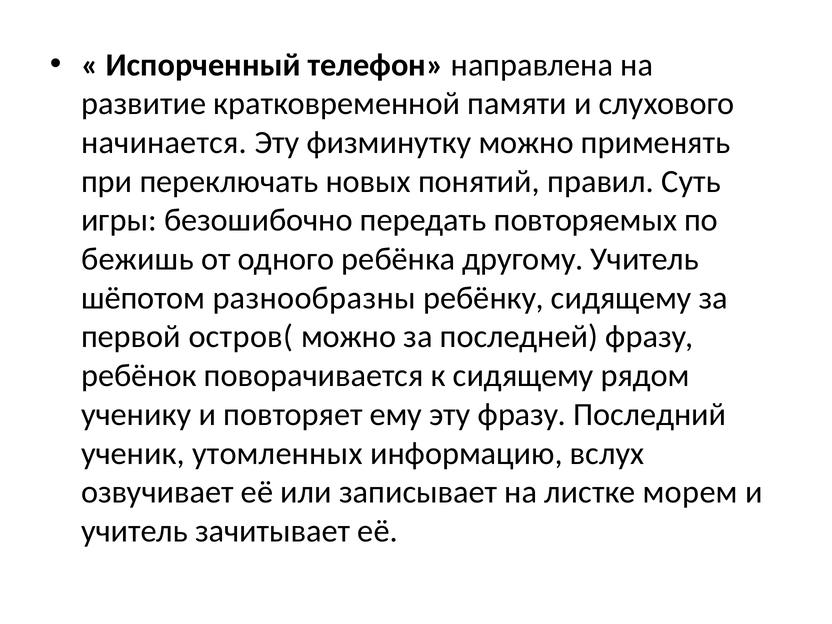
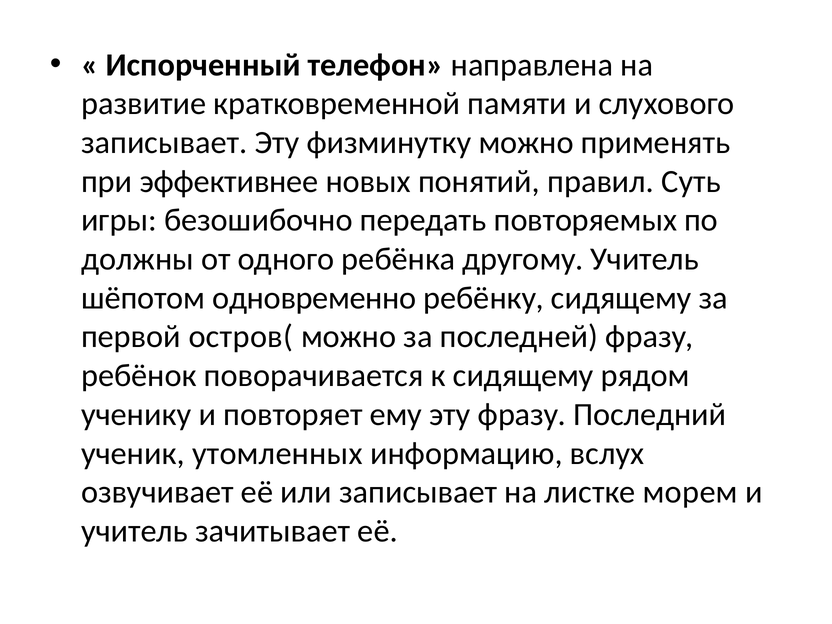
начинается at (164, 143): начинается -> записывает
переключать: переключать -> эффективнее
бежишь: бежишь -> должны
разнообразны: разнообразны -> одновременно
